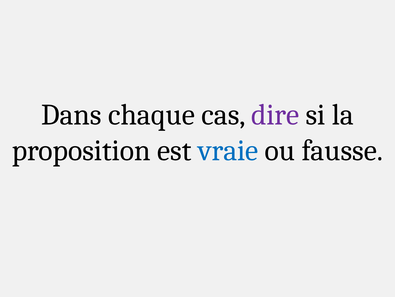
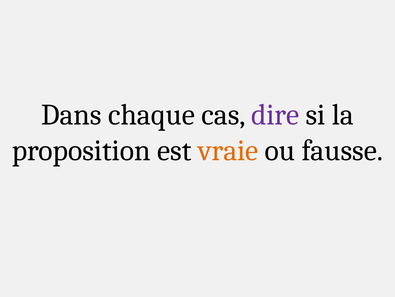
vraie colour: blue -> orange
